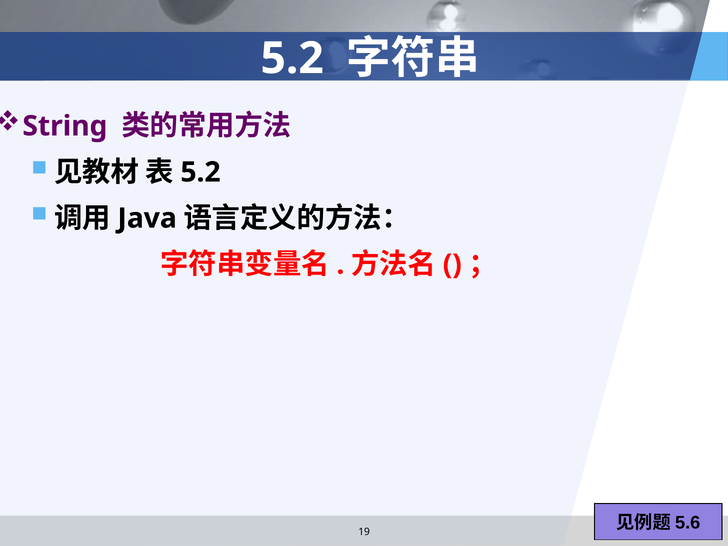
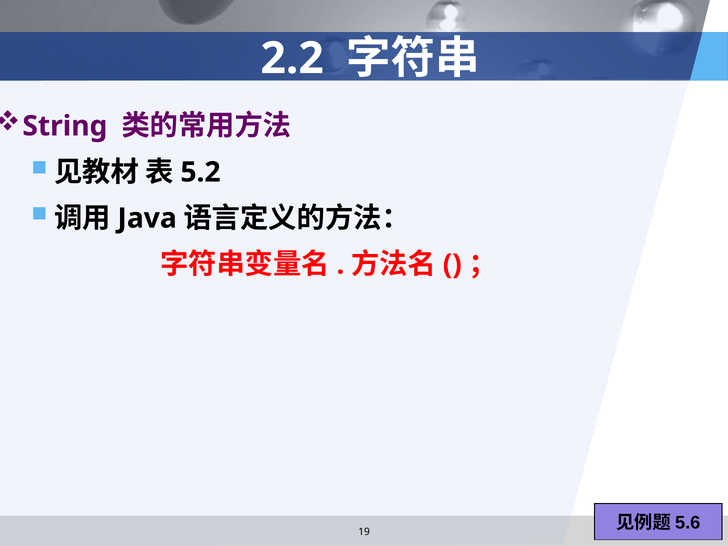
5.2 at (292, 58): 5.2 -> 2.2
